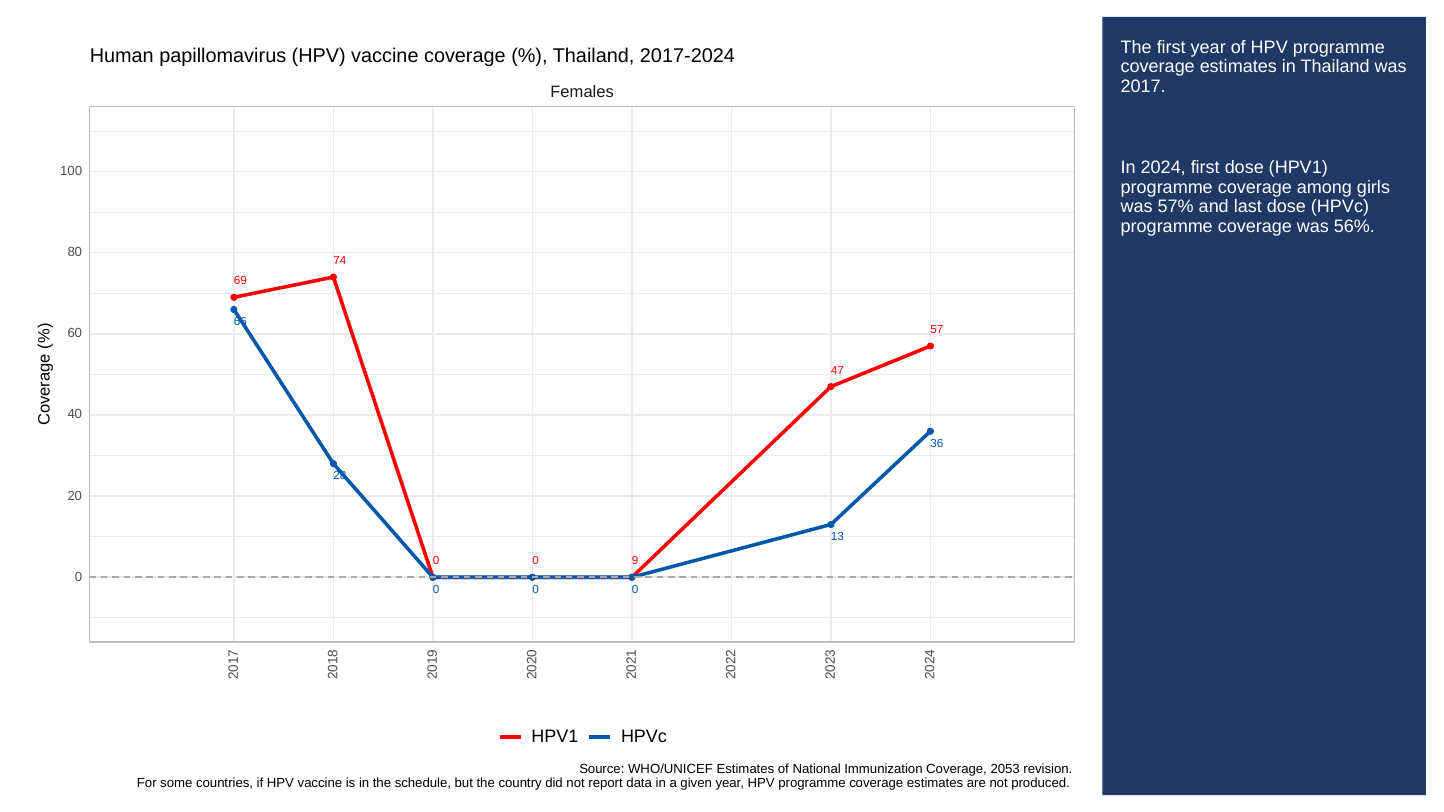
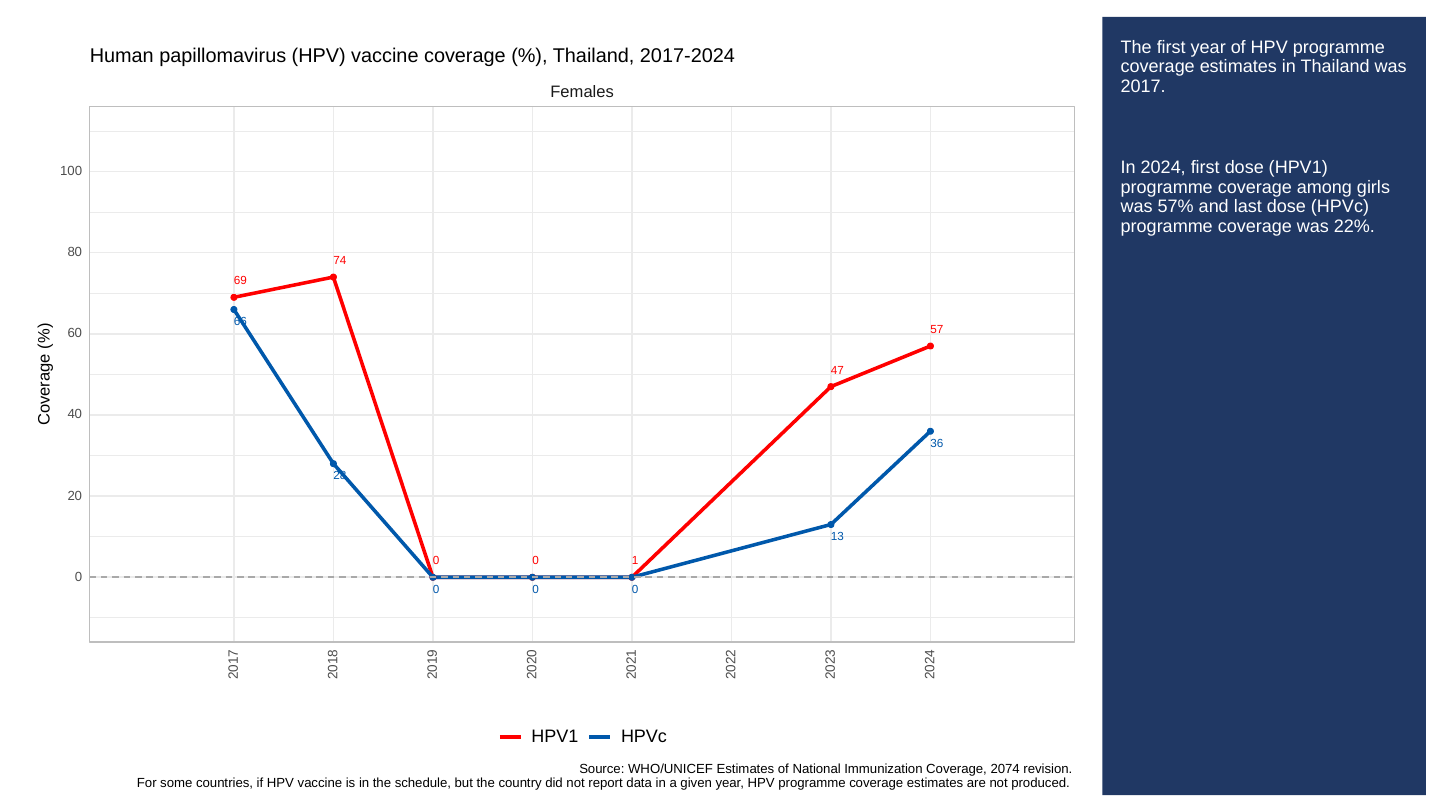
56%: 56% -> 22%
0 0 9: 9 -> 1
2053: 2053 -> 2074
